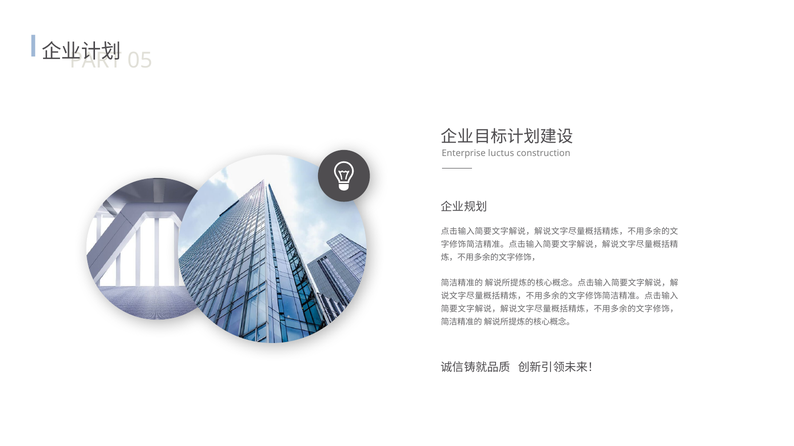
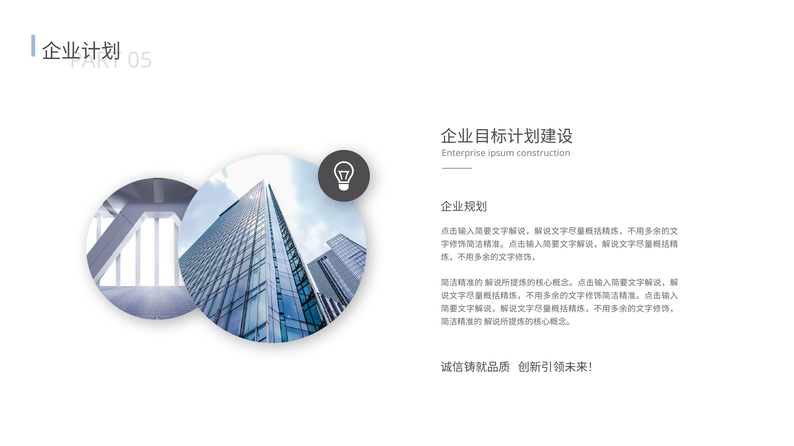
luctus: luctus -> ipsum
